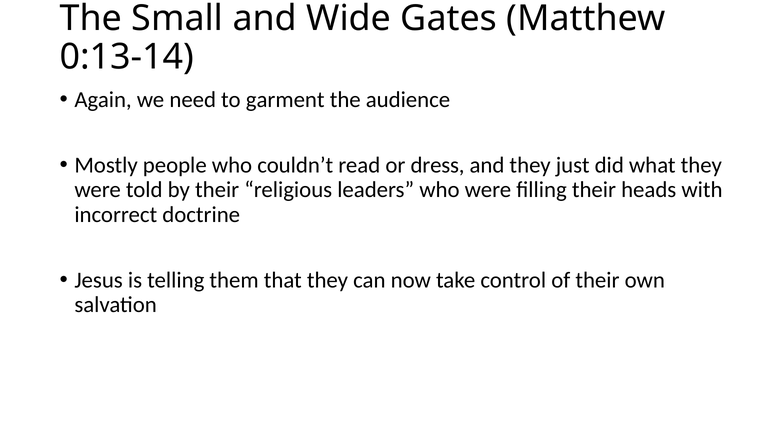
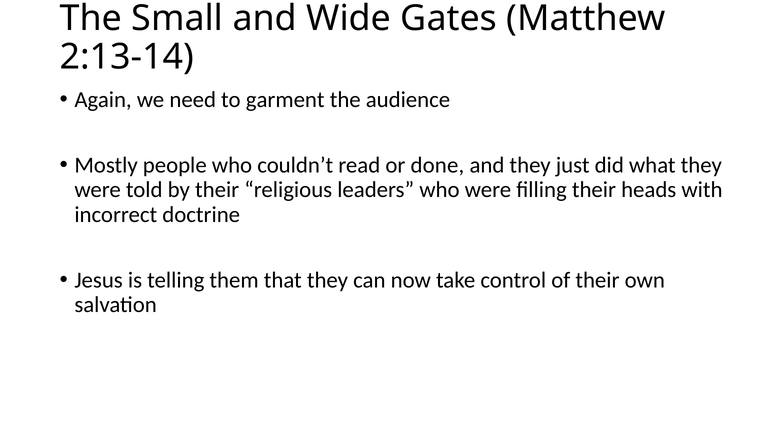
0:13-14: 0:13-14 -> 2:13-14
dress: dress -> done
